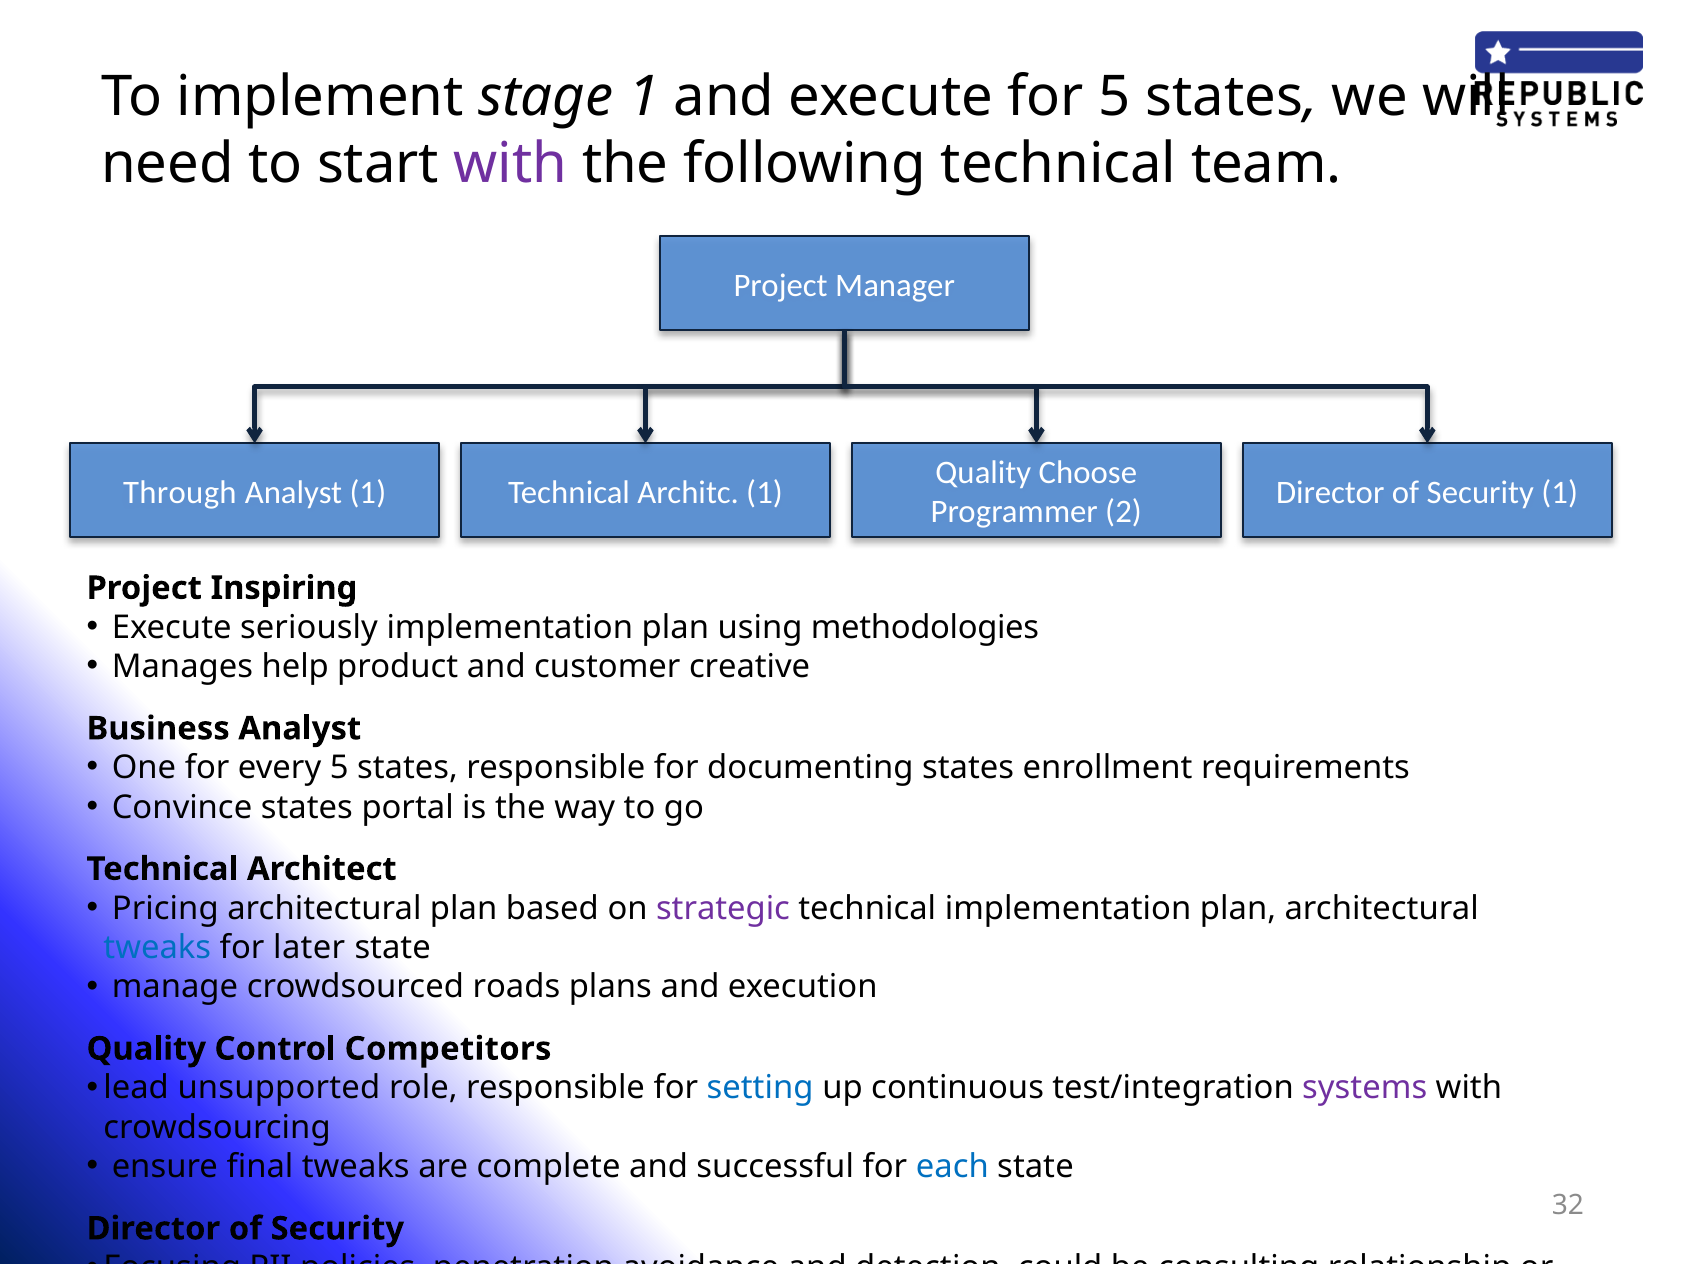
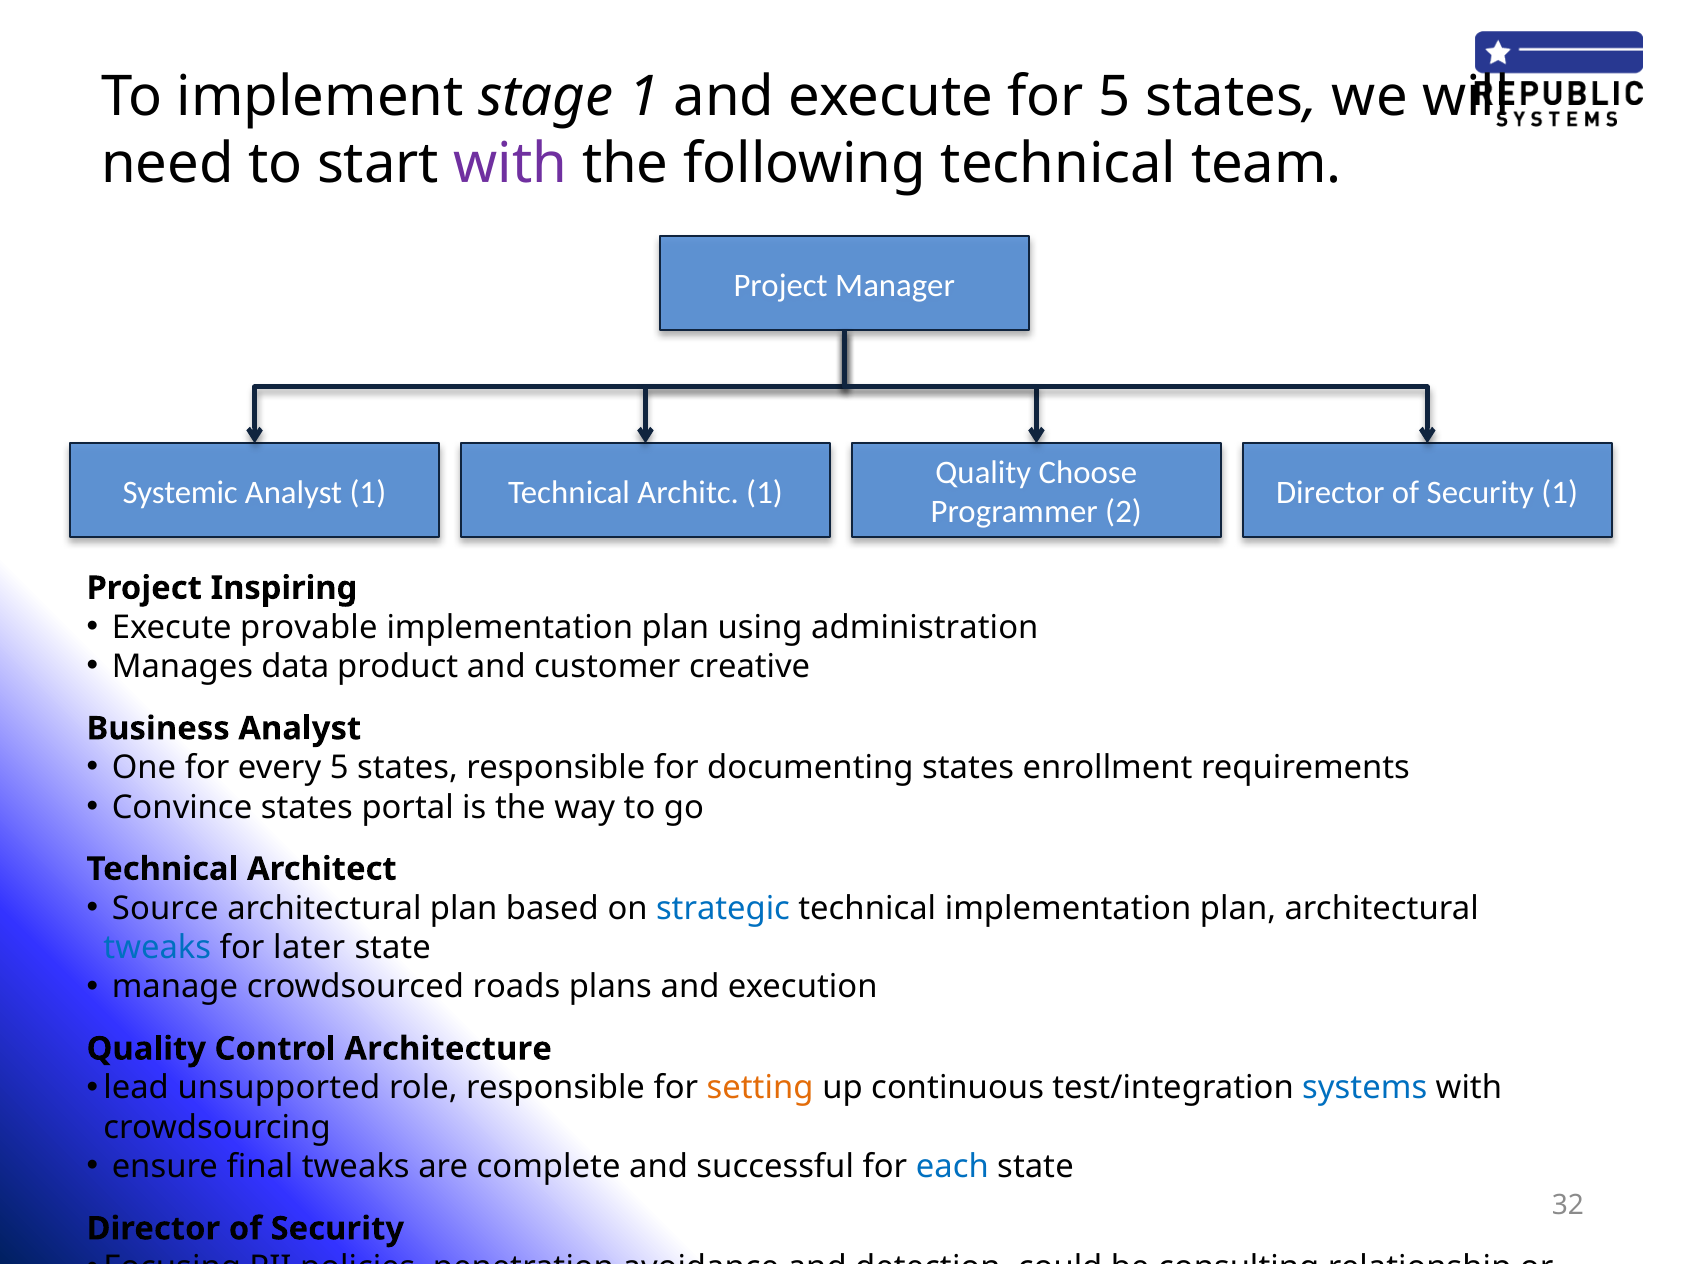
Through: Through -> Systemic
seriously: seriously -> provable
methodologies: methodologies -> administration
help: help -> data
Pricing: Pricing -> Source
strategic colour: purple -> blue
Competitors: Competitors -> Architecture
setting colour: blue -> orange
systems colour: purple -> blue
